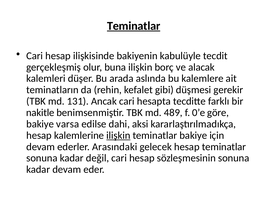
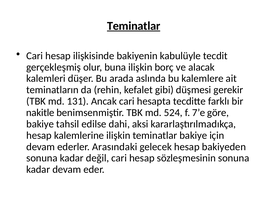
489: 489 -> 524
0’e: 0’e -> 7’e
varsa: varsa -> tahsil
ilişkin at (118, 135) underline: present -> none
hesap teminatlar: teminatlar -> bakiyeden
